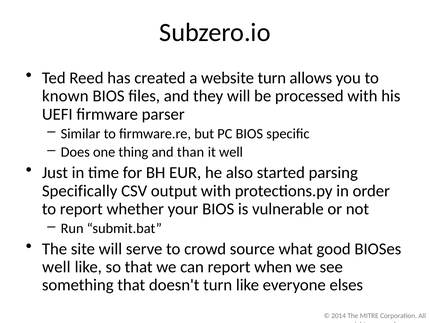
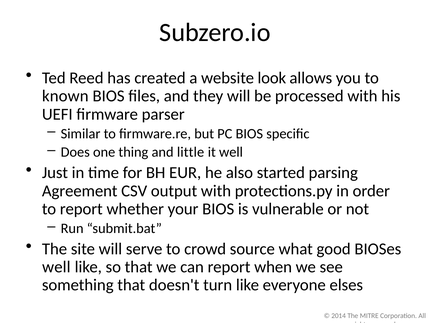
website turn: turn -> look
than: than -> little
Specifically: Specifically -> Agreement
